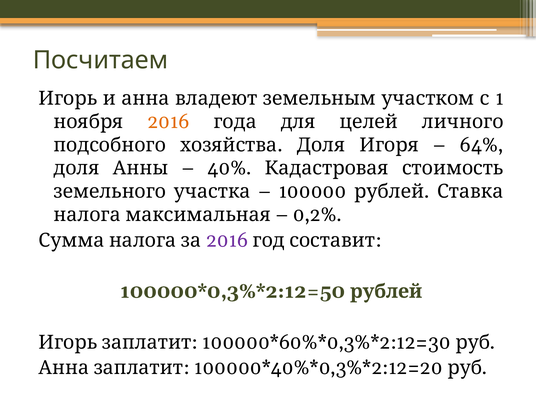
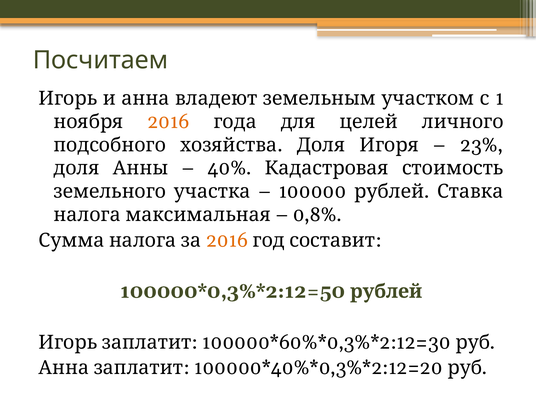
64%: 64% -> 23%
0,2%: 0,2% -> 0,8%
2016 at (227, 240) colour: purple -> orange
